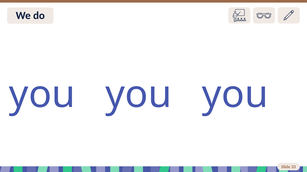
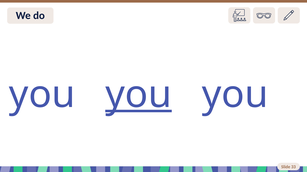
you at (139, 95) underline: none -> present
